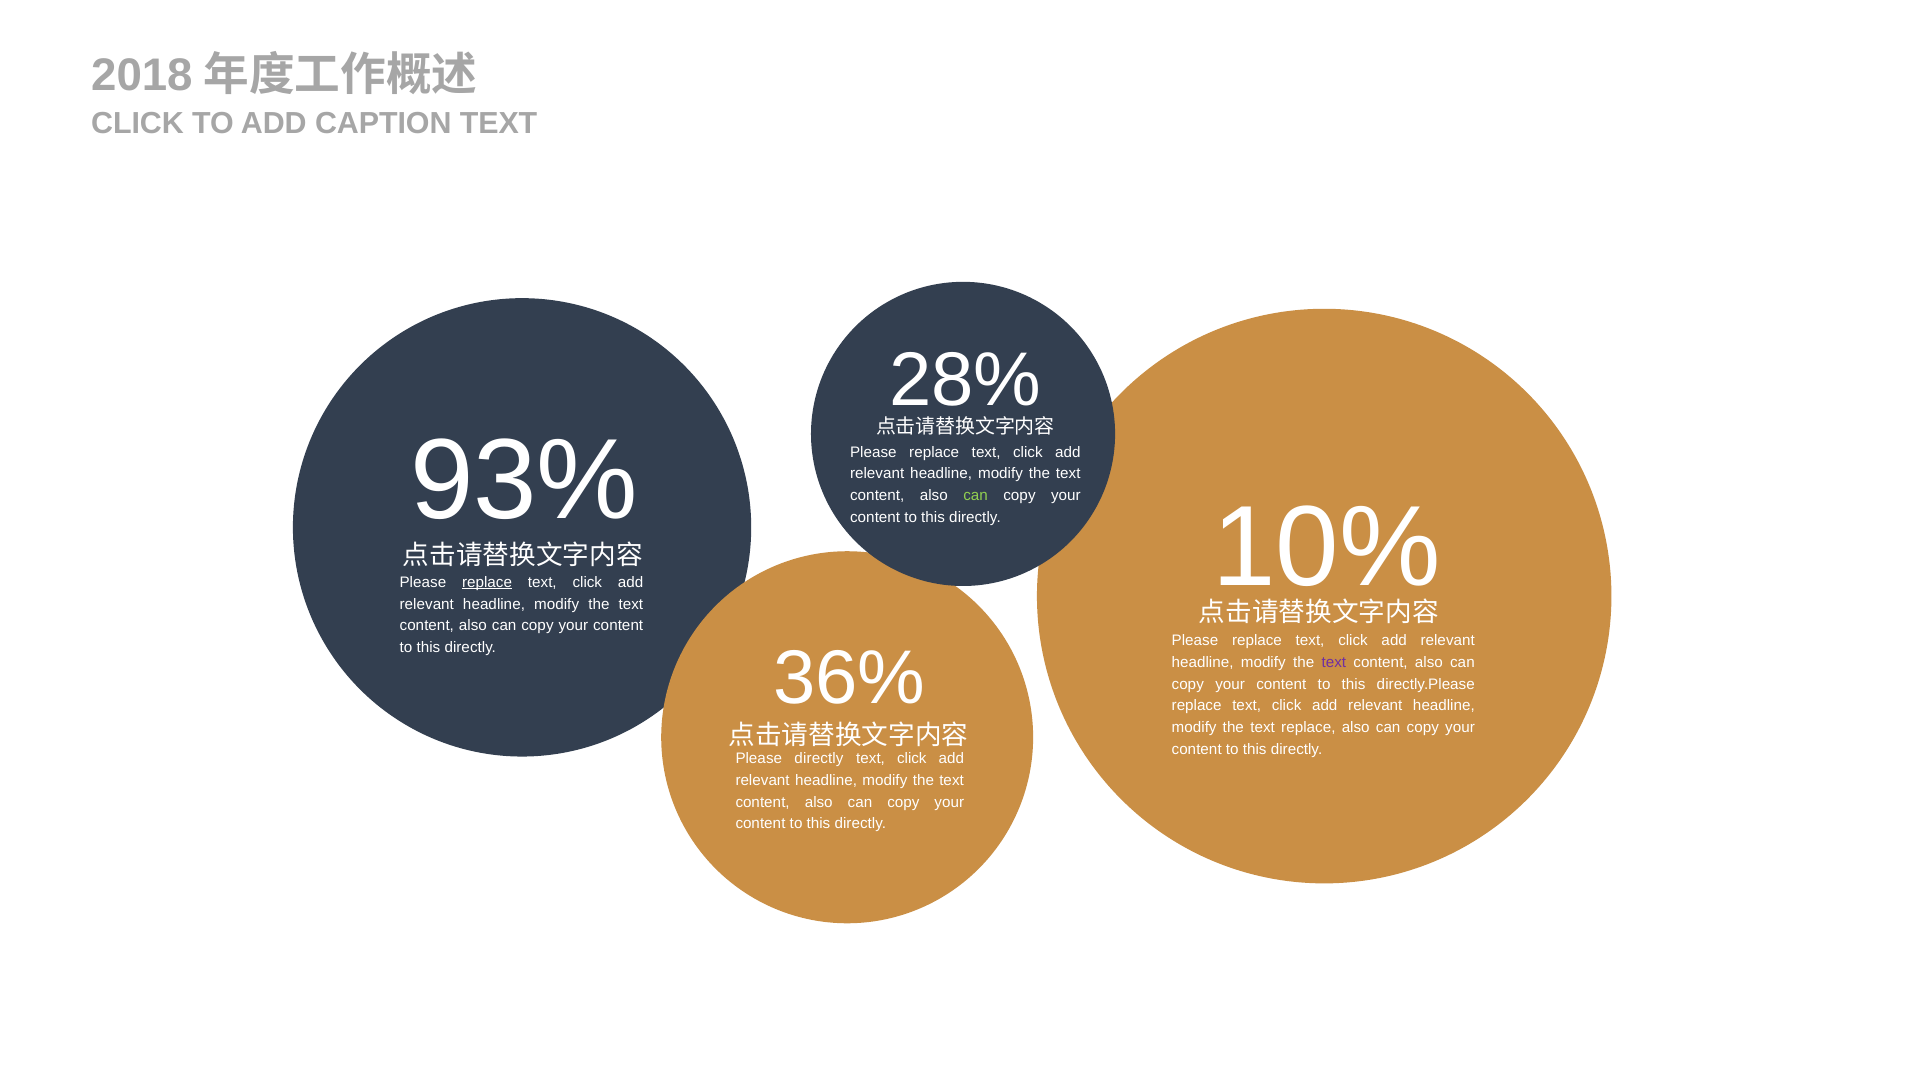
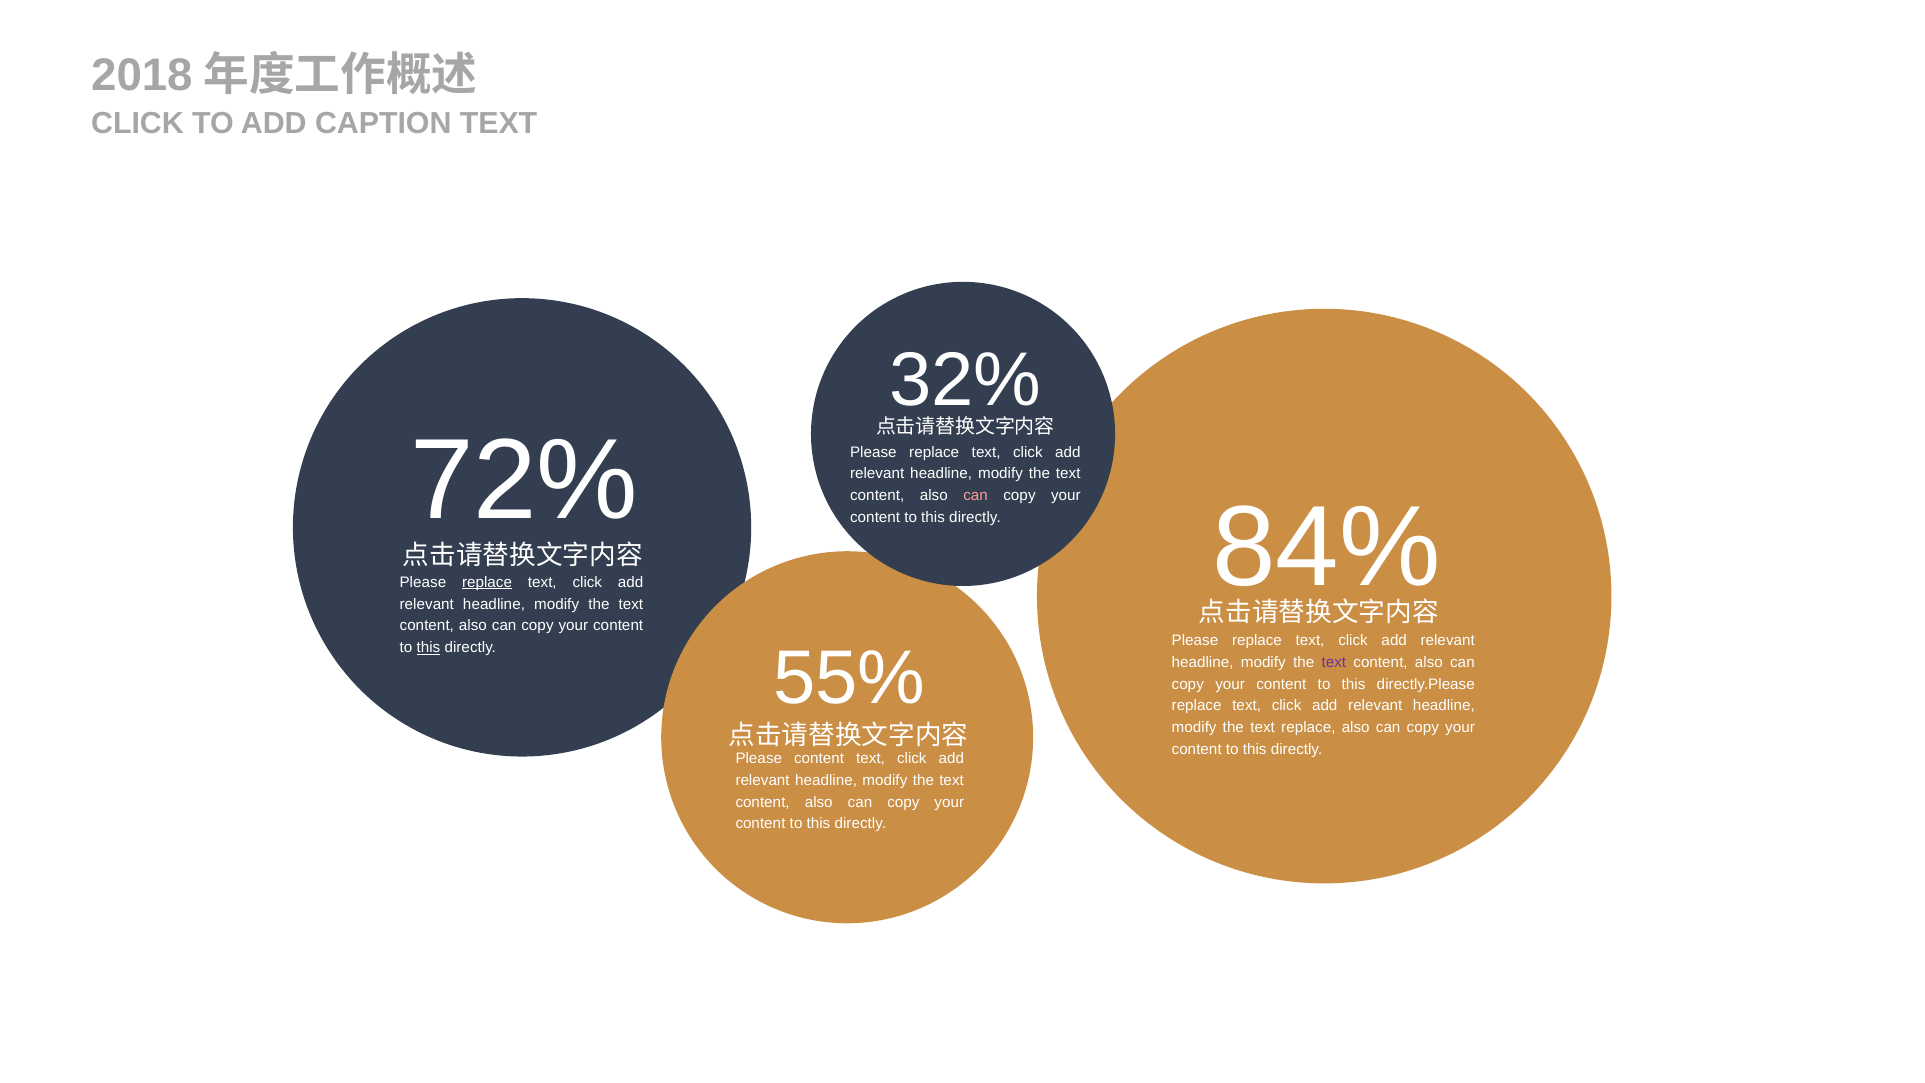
28%: 28% -> 32%
93%: 93% -> 72%
can at (976, 496) colour: light green -> pink
10%: 10% -> 84%
this at (428, 648) underline: none -> present
36%: 36% -> 55%
Please directly: directly -> content
